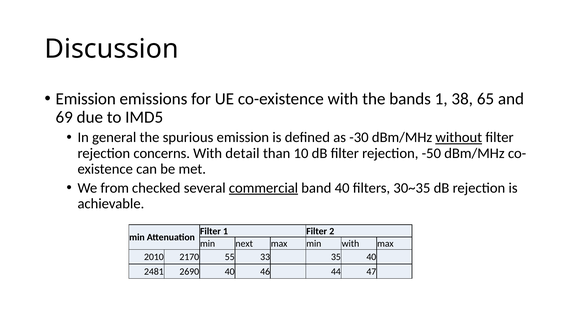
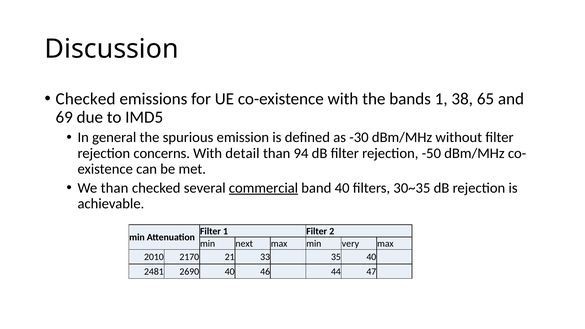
Emission at (86, 99): Emission -> Checked
without underline: present -> none
10: 10 -> 94
We from: from -> than
min with: with -> very
55: 55 -> 21
